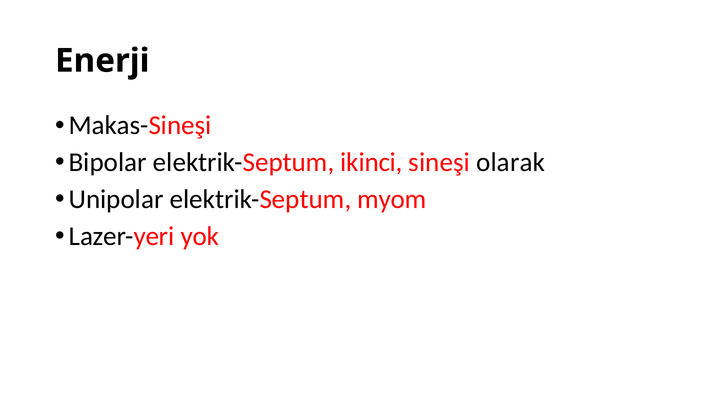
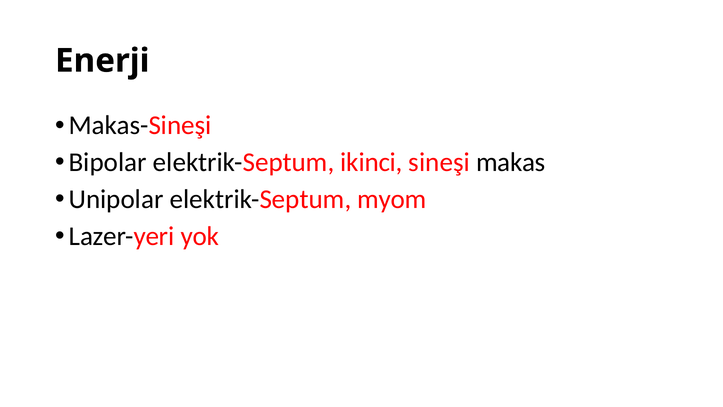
olarak: olarak -> makas
